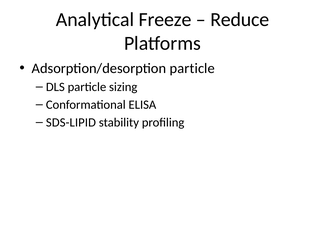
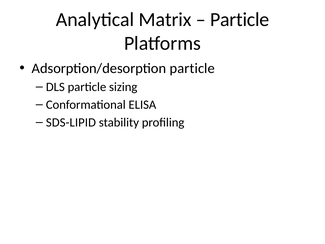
Freeze: Freeze -> Matrix
Reduce at (240, 20): Reduce -> Particle
